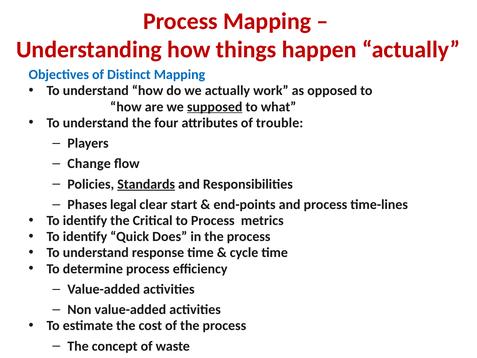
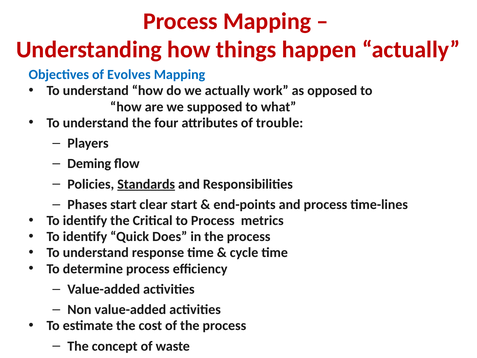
Distinct: Distinct -> Evolves
supposed underline: present -> none
Change: Change -> Deming
Phases legal: legal -> start
